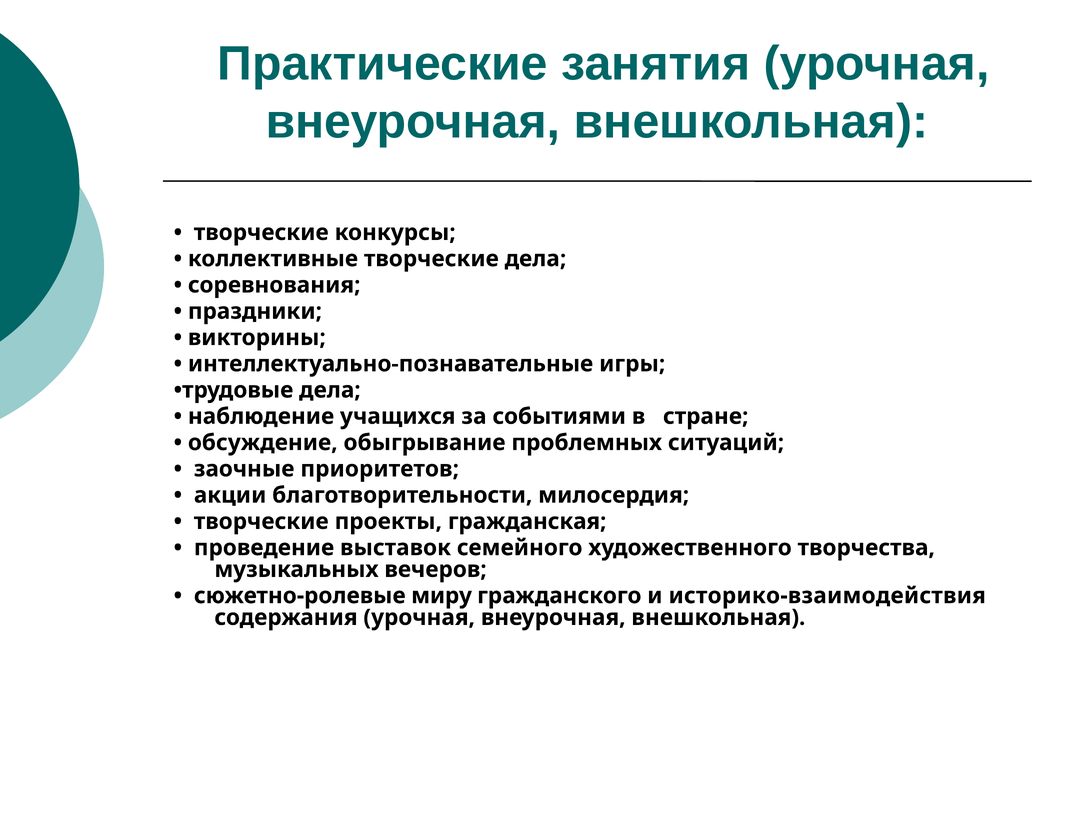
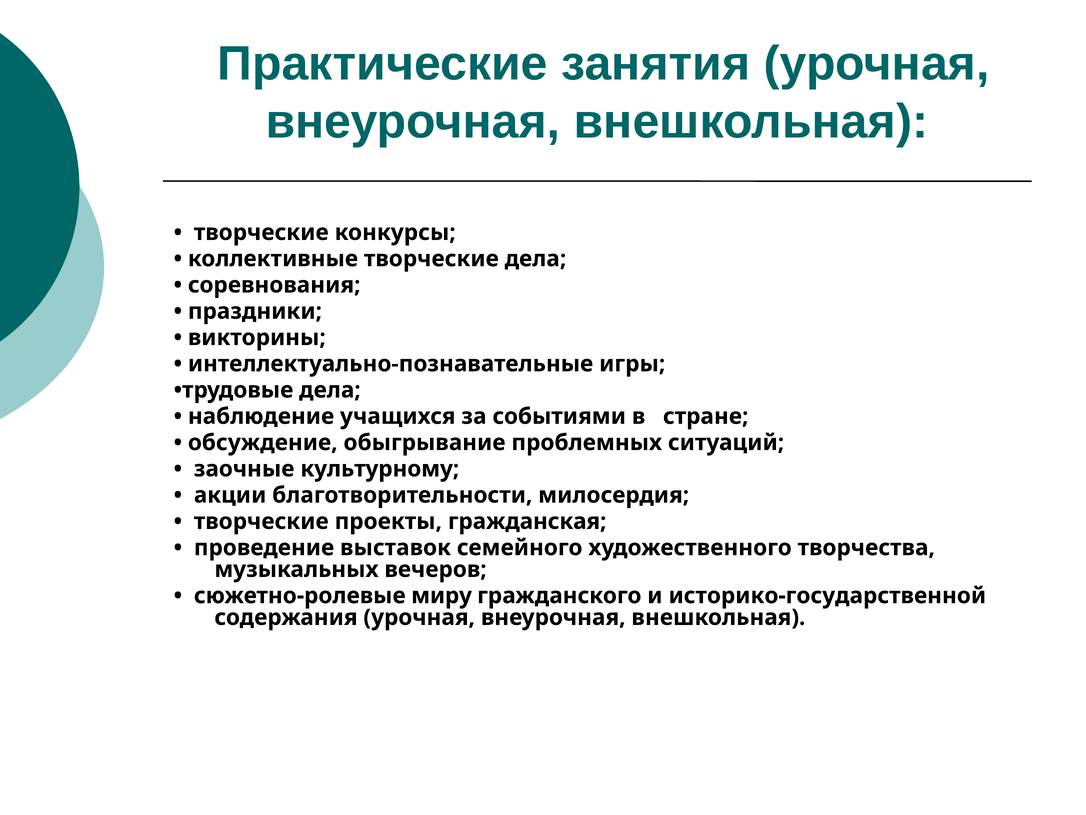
приоритетов: приоритетов -> культурному
историко-взаимодействия: историко-взаимодействия -> историко-государственной
